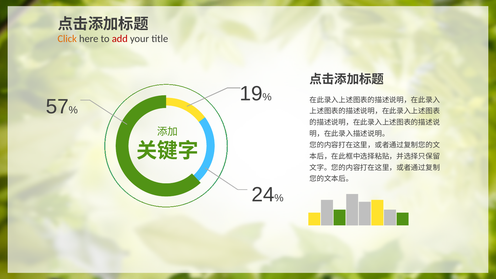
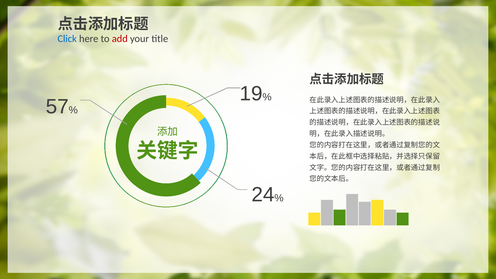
Click colour: orange -> blue
